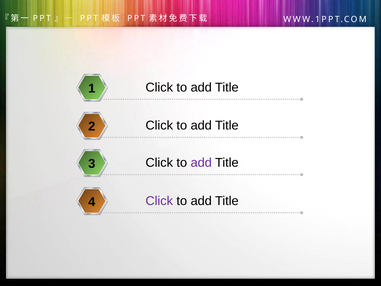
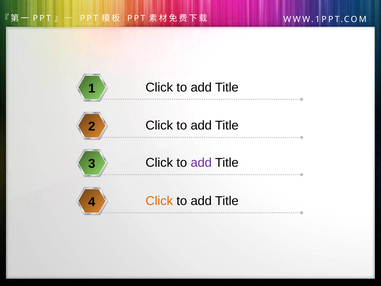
Click at (159, 201) colour: purple -> orange
